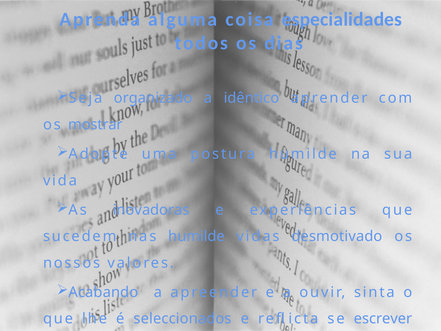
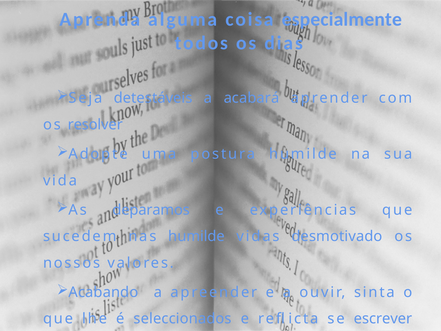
especialidades: especialidades -> especialmente
organizado: organizado -> detestáveis
idêntico: idêntico -> acabará
mostrar: mostrar -> resolver
inovadoras: inovadoras -> deparamos
